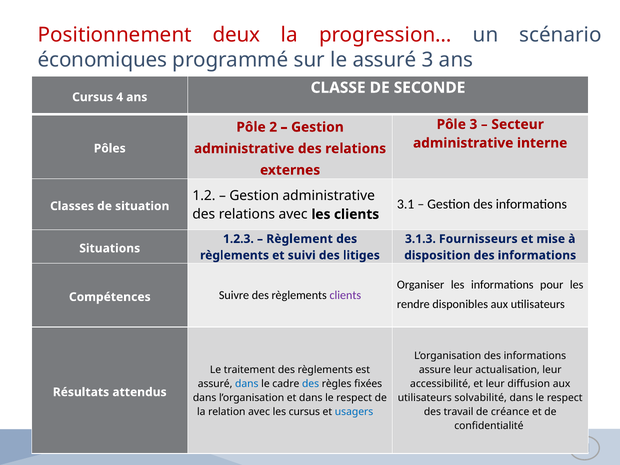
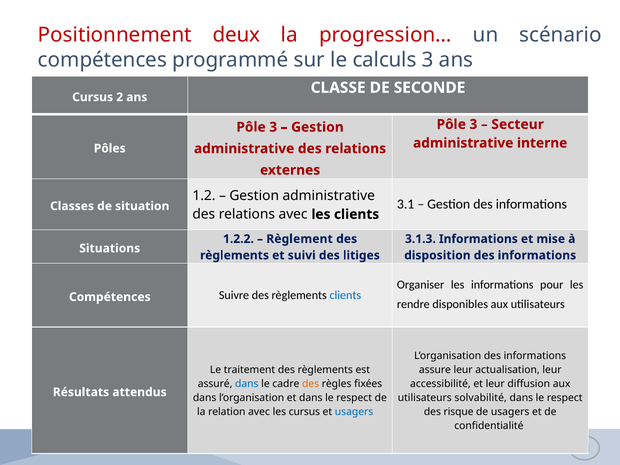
économiques at (103, 60): économiques -> compétences
le assuré: assuré -> calculs
4: 4 -> 2
2 at (273, 127): 2 -> 3
1.2.3: 1.2.3 -> 1.2.2
3.1.3 Fournisseurs: Fournisseurs -> Informations
clients at (345, 295) colour: purple -> blue
des at (311, 384) colour: blue -> orange
travail: travail -> risque
de créance: créance -> usagers
